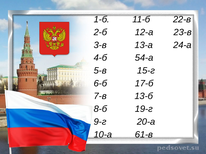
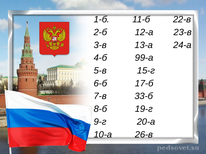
54-а: 54-а -> 99-а
13-б: 13-б -> 33-б
61-в: 61-в -> 26-в
